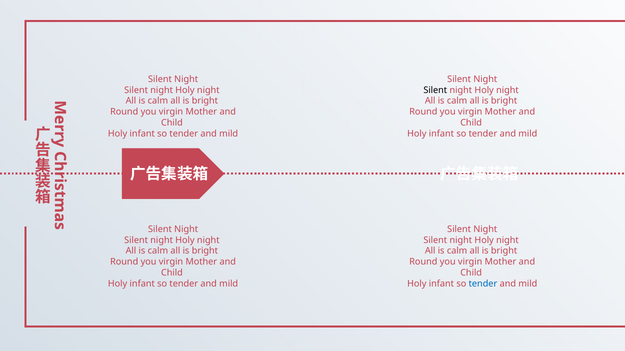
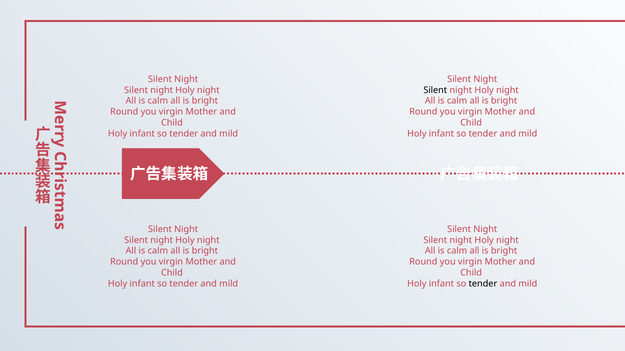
tender at (483, 284) colour: blue -> black
